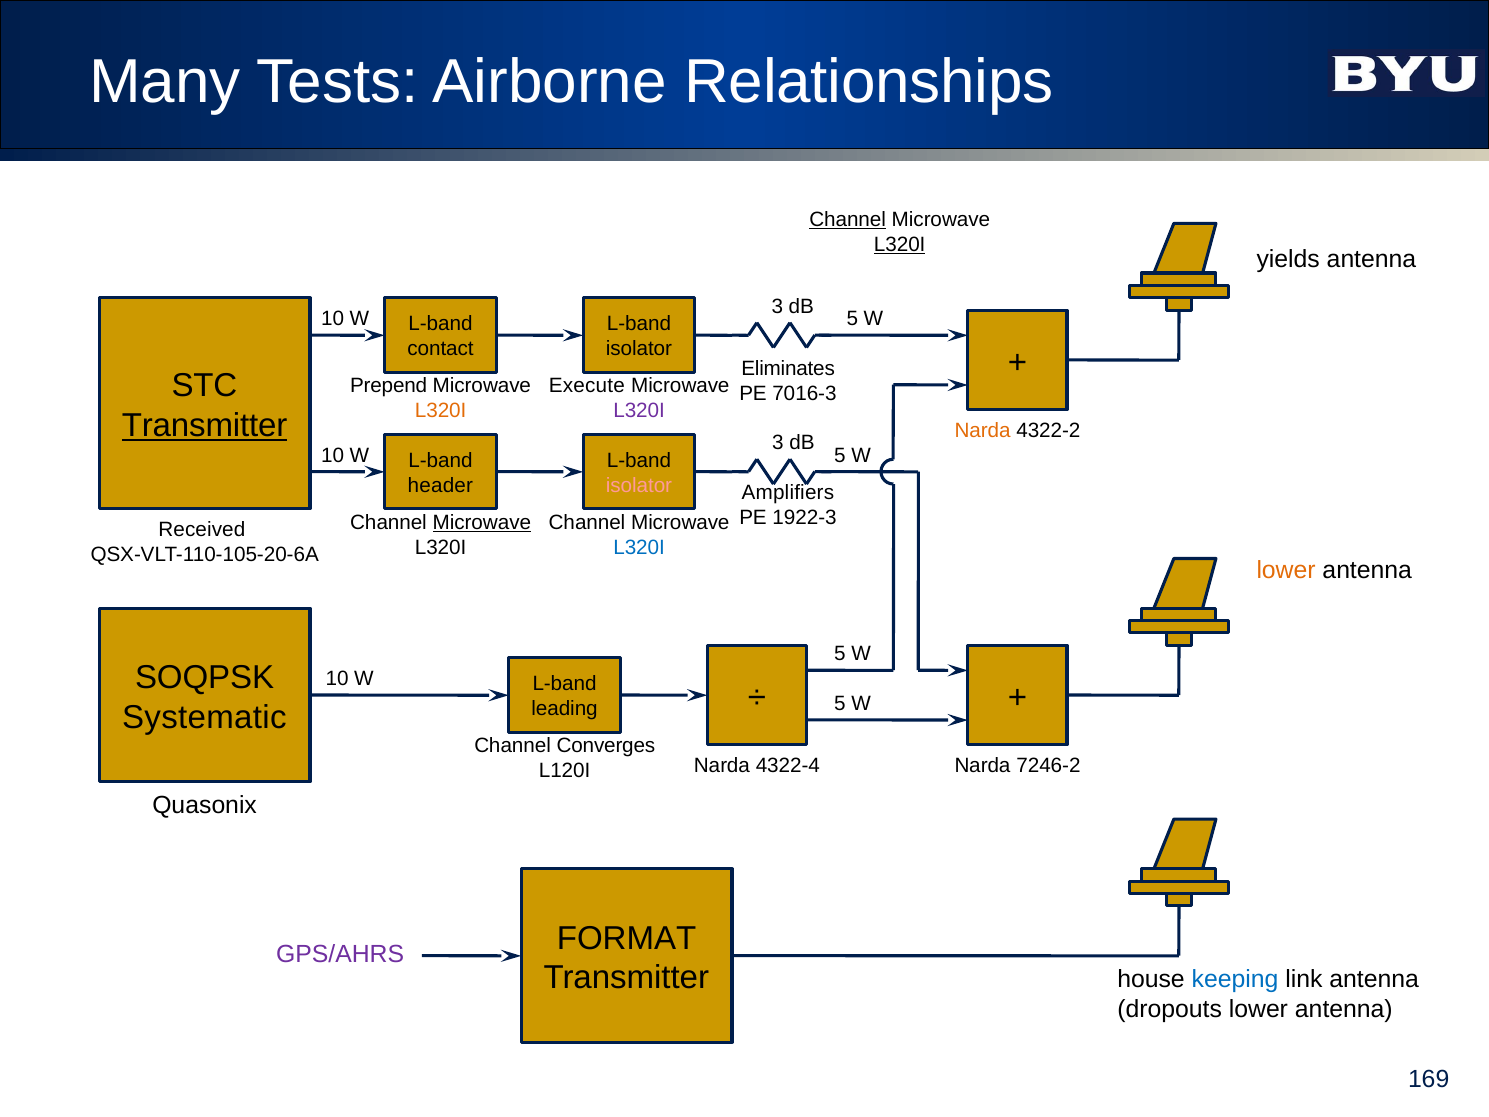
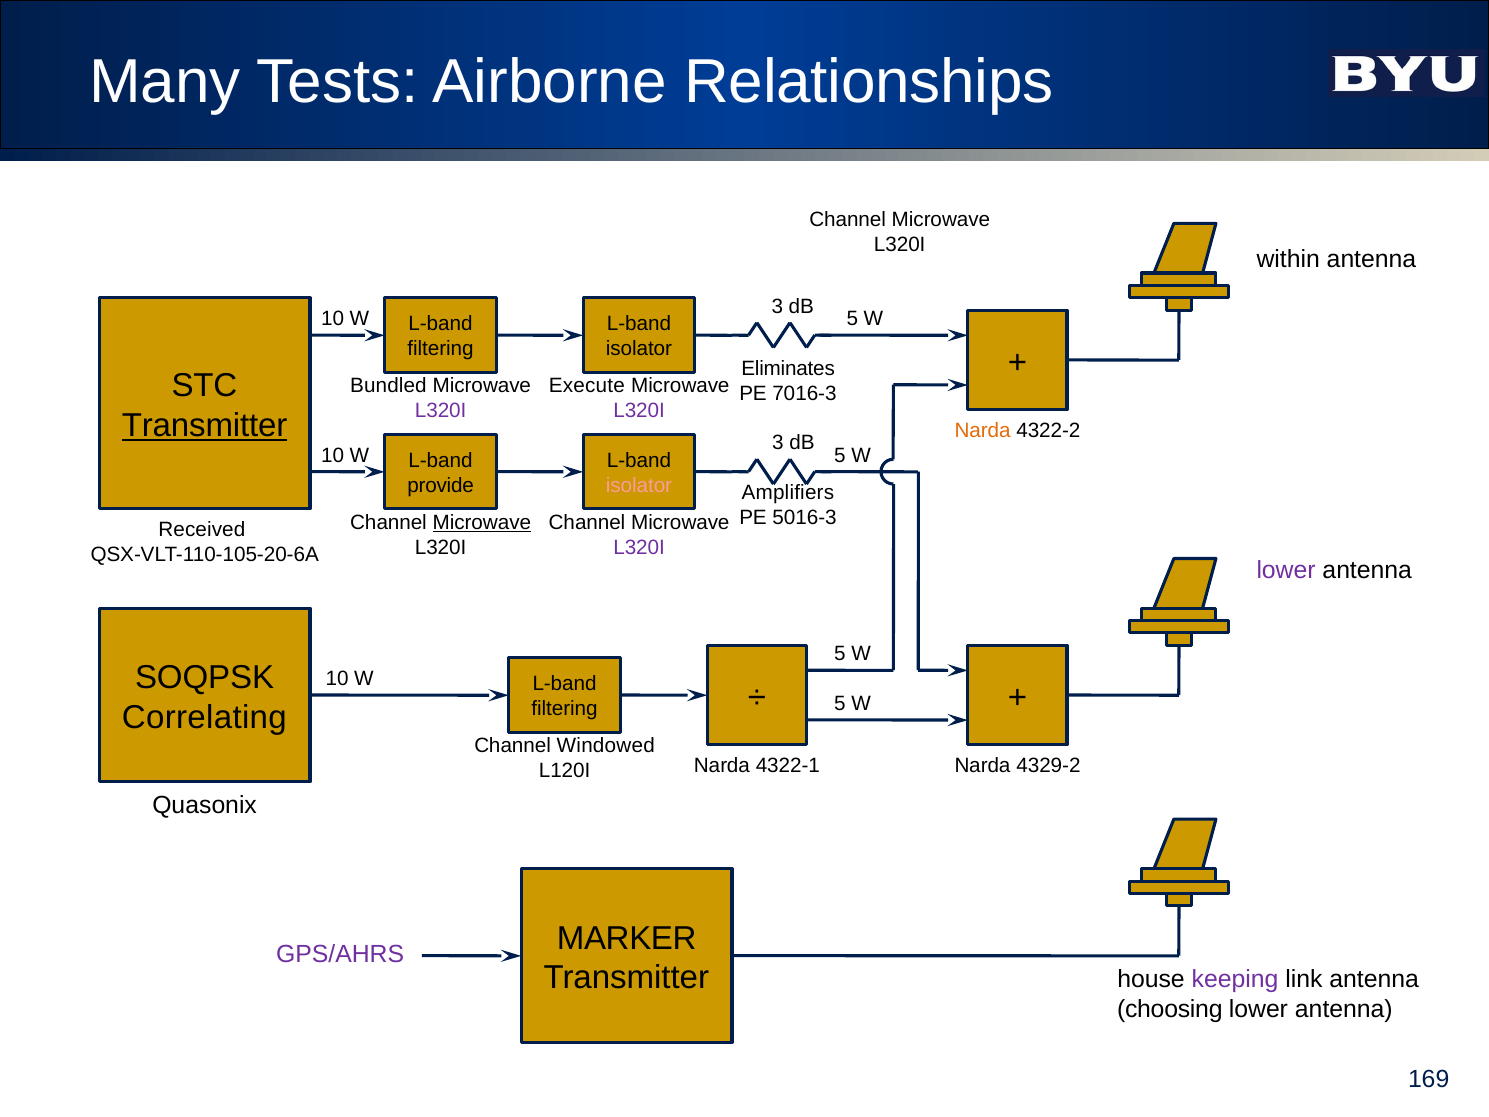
Channel at (848, 220) underline: present -> none
L320I at (900, 245) underline: present -> none
yields: yields -> within
contact at (441, 349): contact -> filtering
Prepend: Prepend -> Bundled
L320I at (441, 411) colour: orange -> purple
header: header -> provide
1922-3: 1922-3 -> 5016-3
L320I at (639, 547) colour: blue -> purple
lower at (1286, 570) colour: orange -> purple
leading at (565, 709): leading -> filtering
Systematic: Systematic -> Correlating
Converges: Converges -> Windowed
4322-4: 4322-4 -> 4322-1
7246-2: 7246-2 -> 4329-2
FORMAT: FORMAT -> MARKER
keeping colour: blue -> purple
dropouts: dropouts -> choosing
